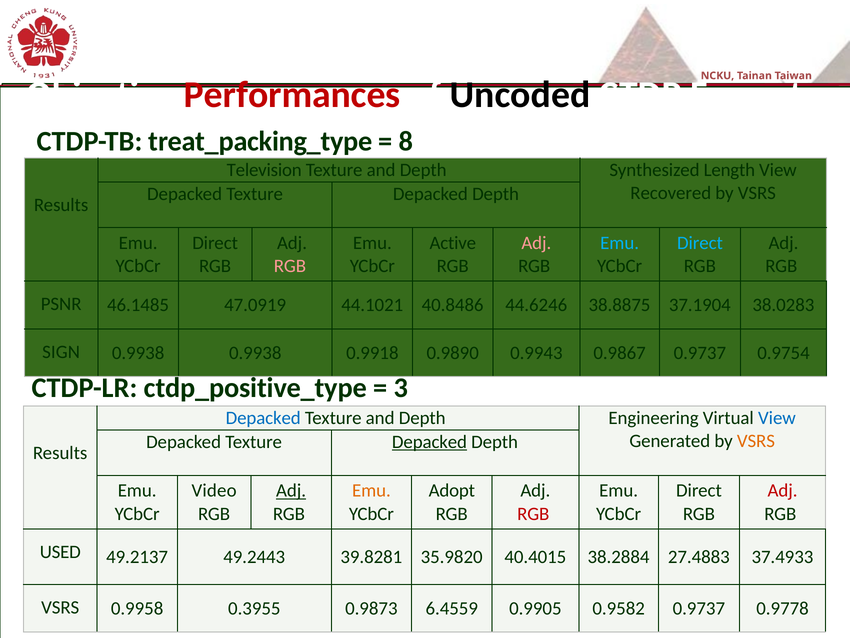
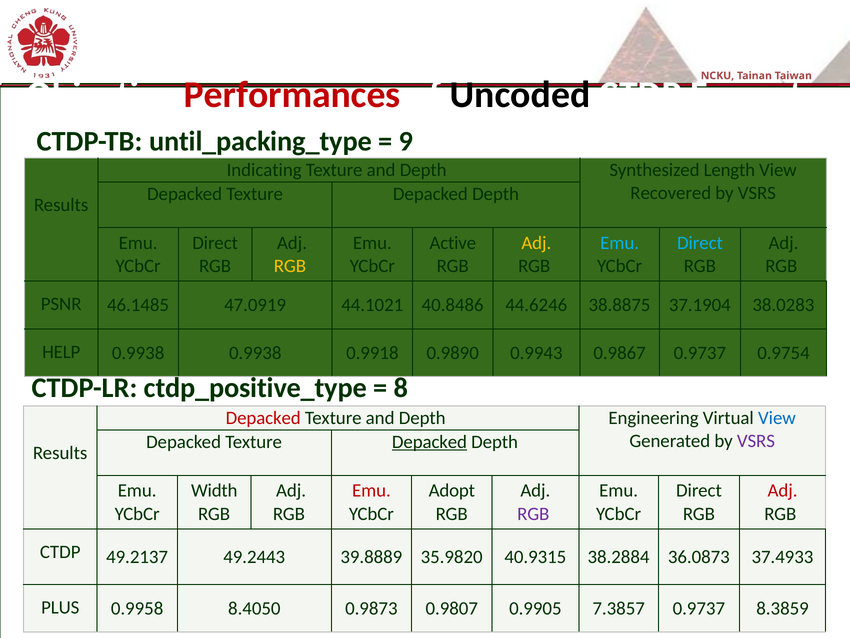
treat_packing_type: treat_packing_type -> until_packing_type
8: 8 -> 9
Television: Television -> Indicating
Adj at (536, 243) colour: pink -> yellow
RGB at (290, 266) colour: pink -> yellow
SIGN: SIGN -> HELP
3: 3 -> 8
Depacked at (263, 418) colour: blue -> red
VSRS at (756, 441) colour: orange -> purple
Video: Video -> Width
Adj at (291, 490) underline: present -> none
Emu at (371, 490) colour: orange -> red
RGB at (533, 513) colour: red -> purple
USED at (60, 552): USED -> CTDP
39.8281: 39.8281 -> 39.8889
40.4015: 40.4015 -> 40.9315
27.4883: 27.4883 -> 36.0873
VSRS at (60, 607): VSRS -> PLUS
0.3955: 0.3955 -> 8.4050
6.4559: 6.4559 -> 0.9807
0.9582: 0.9582 -> 7.3857
0.9778: 0.9778 -> 8.3859
